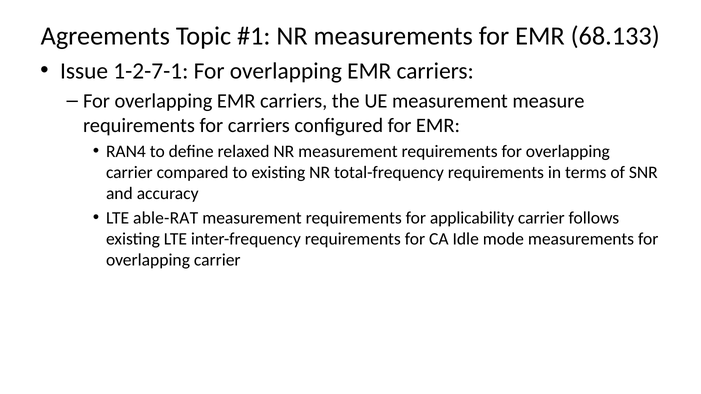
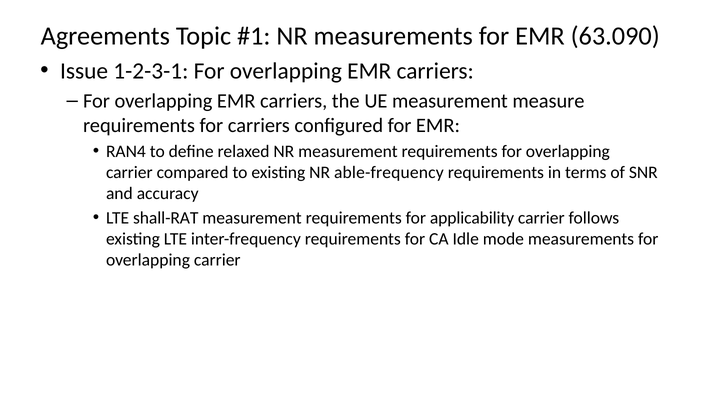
68.133: 68.133 -> 63.090
1-2-7-1: 1-2-7-1 -> 1-2-3-1
total-frequency: total-frequency -> able-frequency
able-RAT: able-RAT -> shall-RAT
